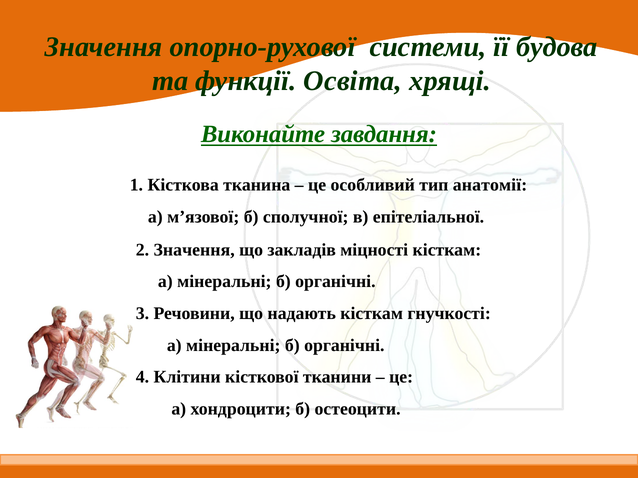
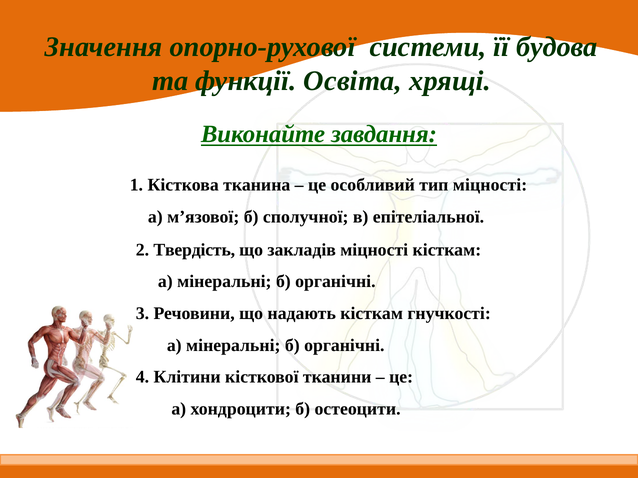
тип анатомії: анатомії -> міцності
2 Значення: Значення -> Твердість
